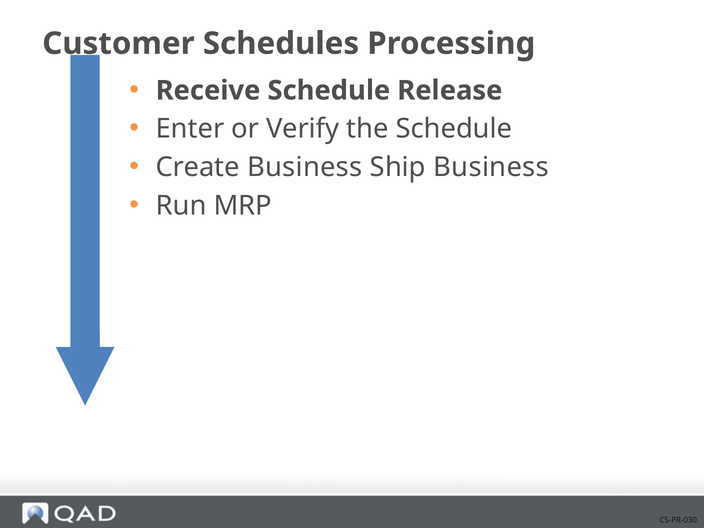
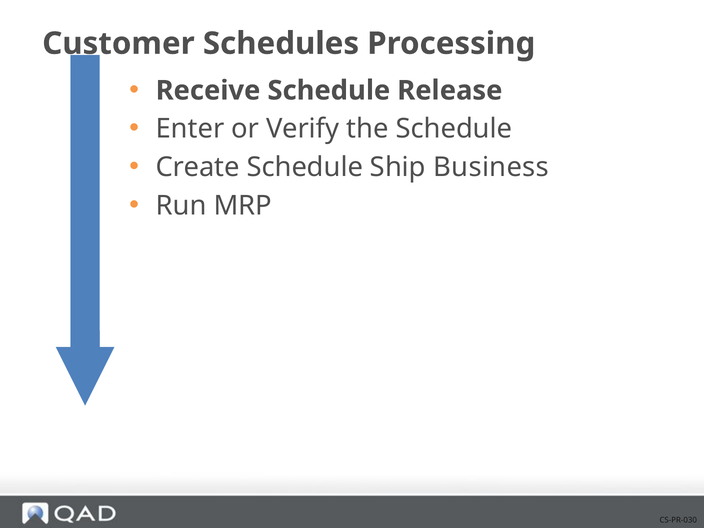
Create Business: Business -> Schedule
